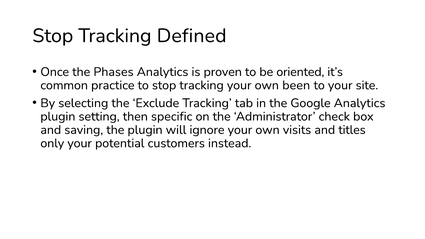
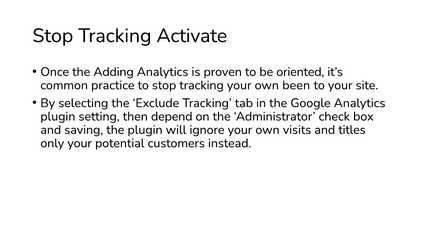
Defined: Defined -> Activate
Phases: Phases -> Adding
specific: specific -> depend
